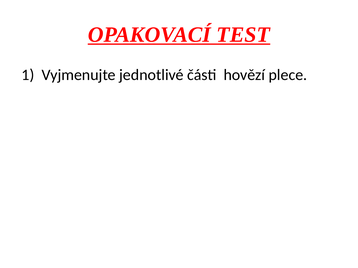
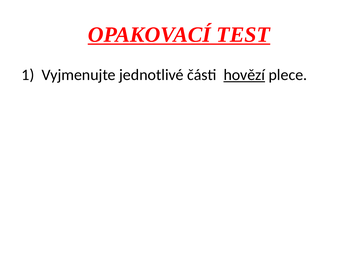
hovězí underline: none -> present
